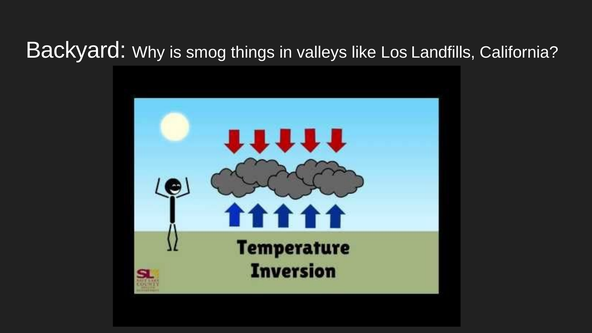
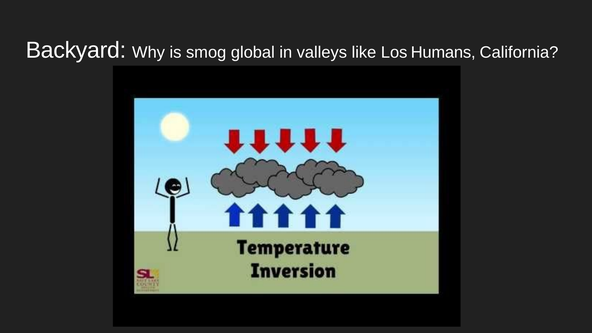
things: things -> global
Landfills: Landfills -> Humans
